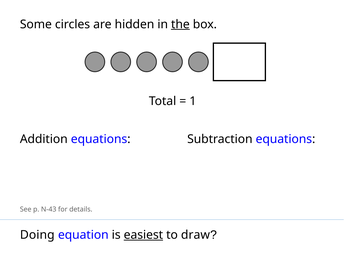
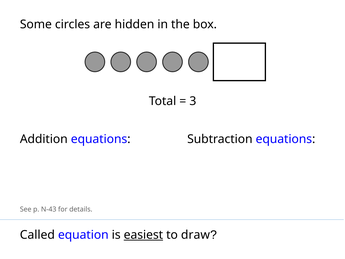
the underline: present -> none
1: 1 -> 3
Doing: Doing -> Called
